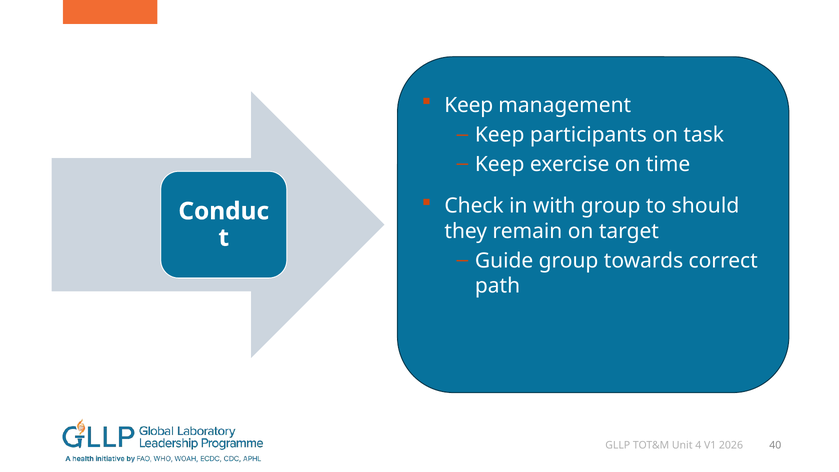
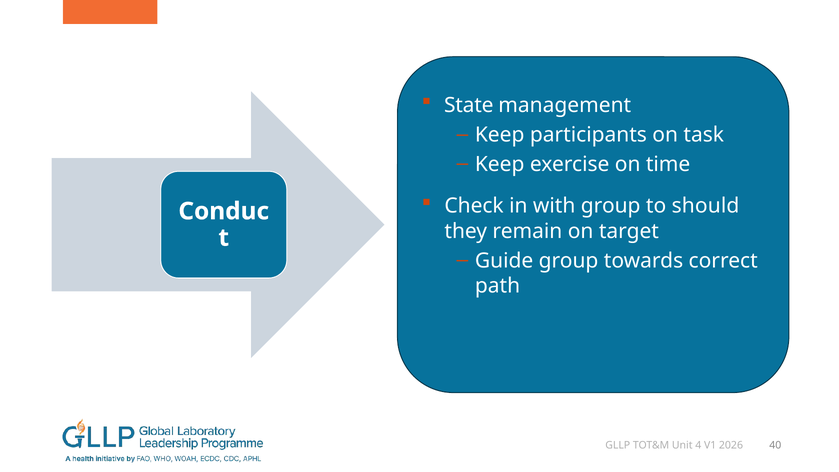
Keep at (469, 105): Keep -> State
